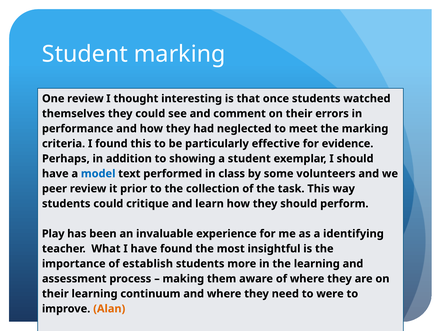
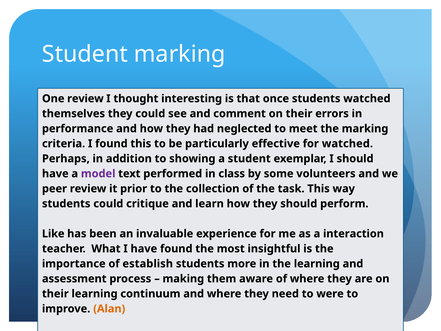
for evidence: evidence -> watched
model colour: blue -> purple
Play: Play -> Like
identifying: identifying -> interaction
